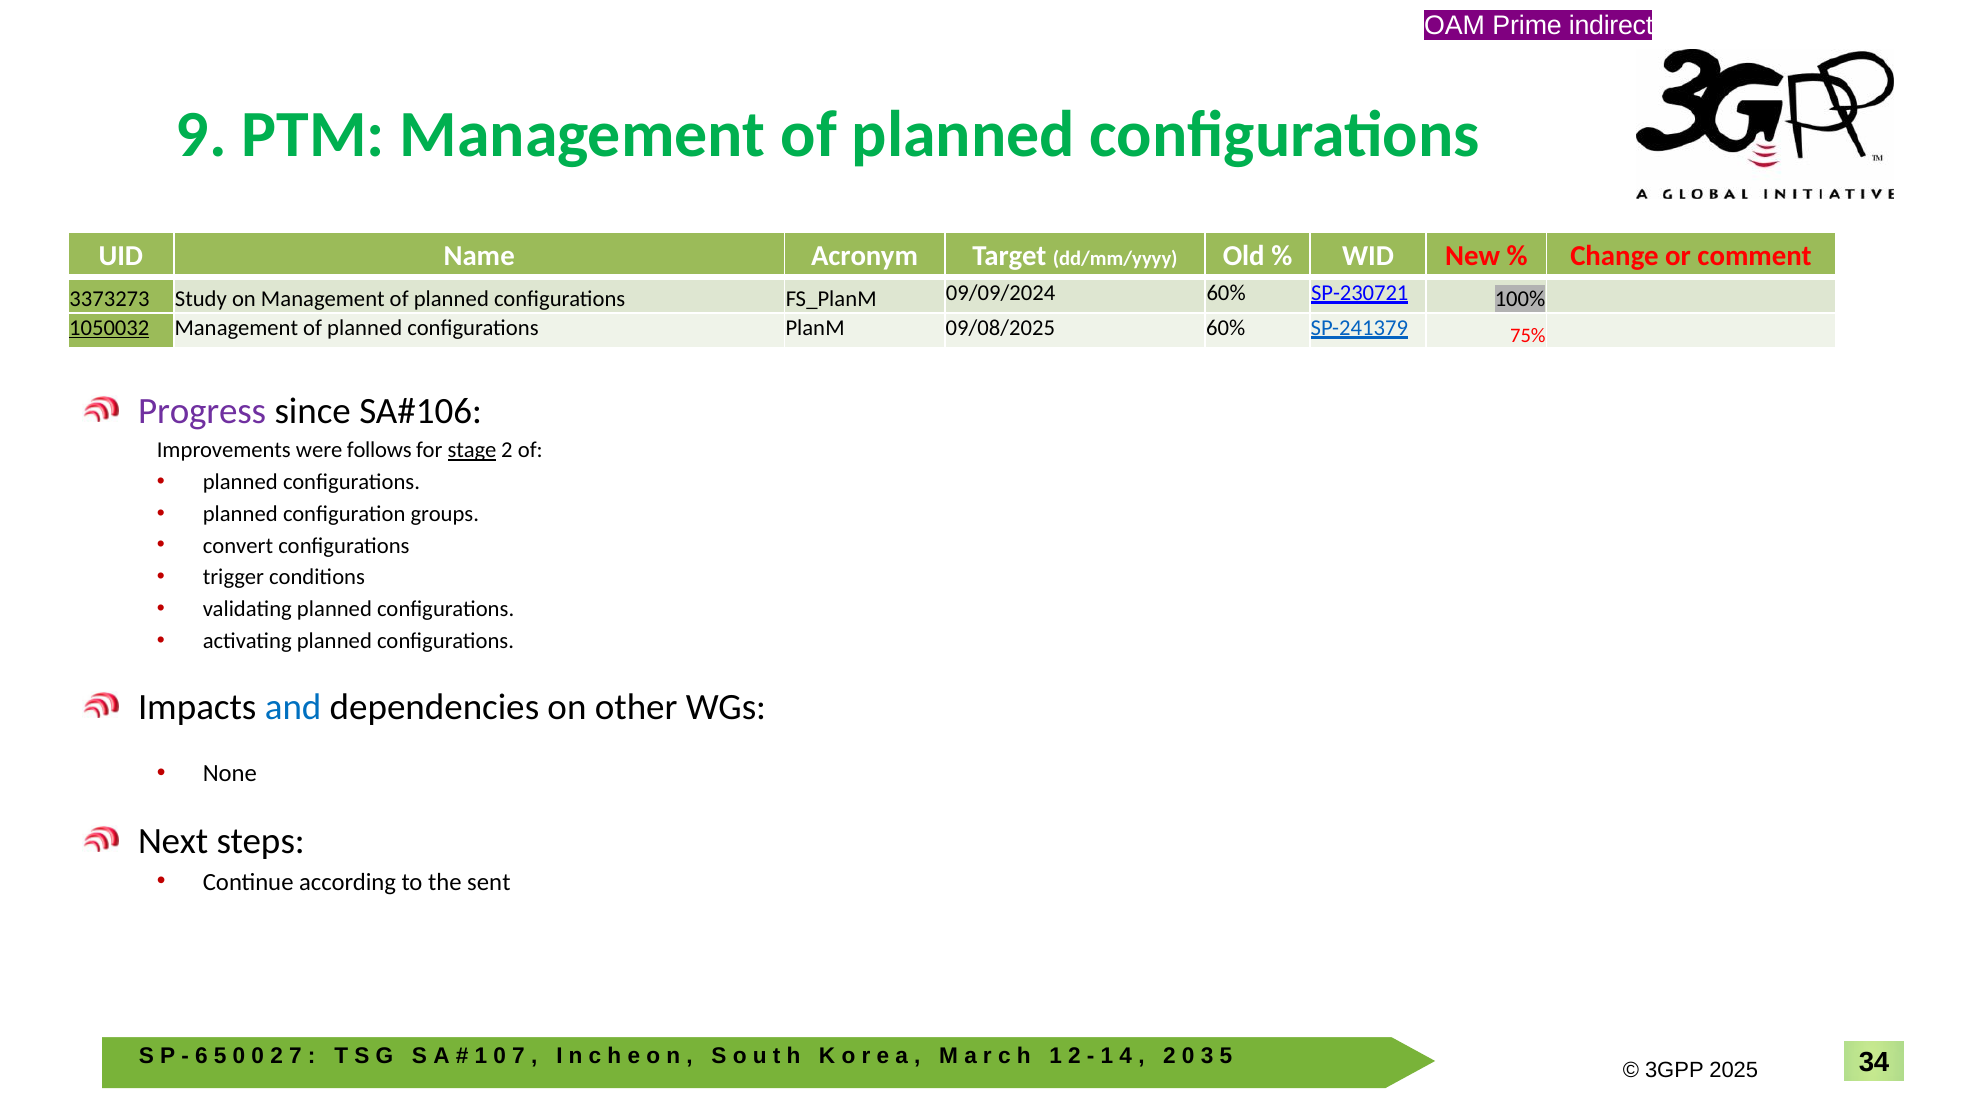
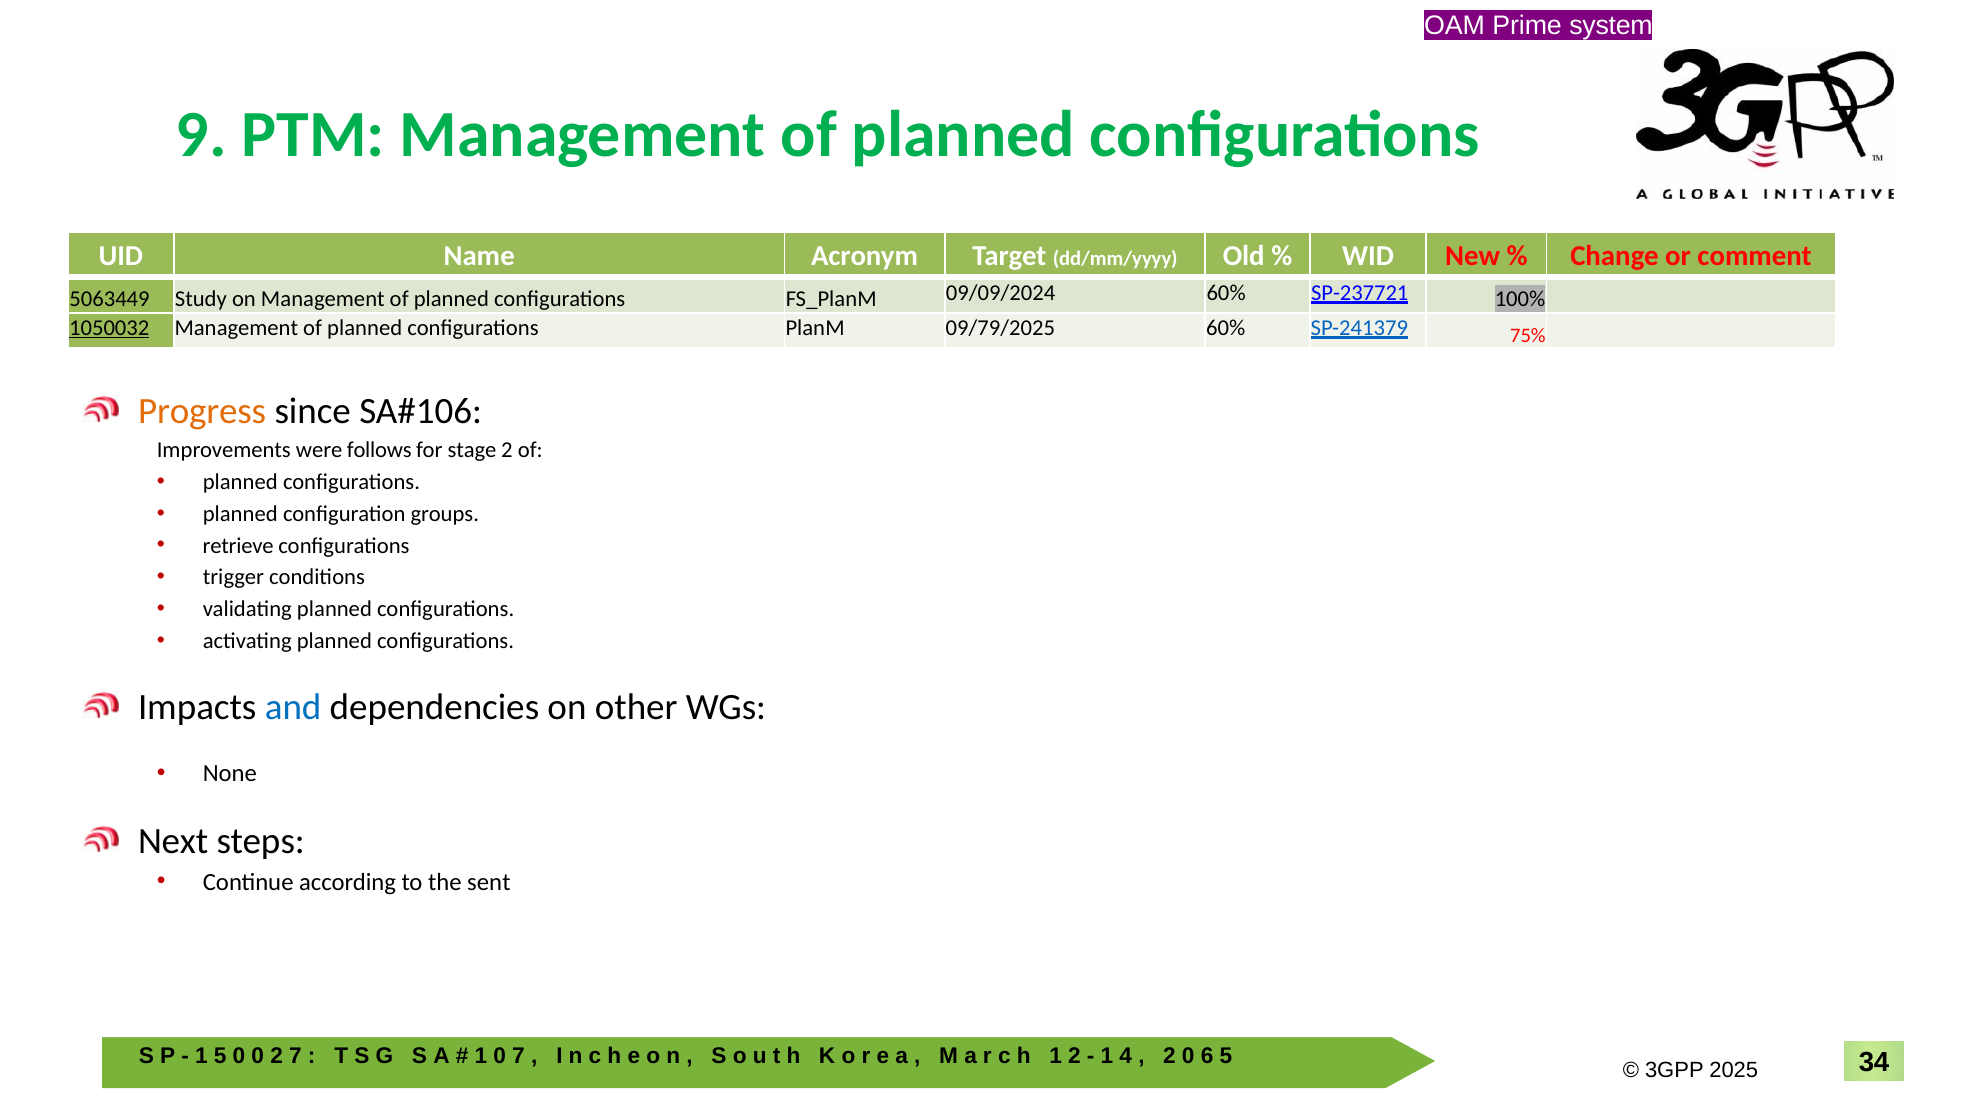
indirect: indirect -> system
3373273: 3373273 -> 5063449
SP-230721: SP-230721 -> SP-237721
09/08/2025: 09/08/2025 -> 09/79/2025
Progress colour: purple -> orange
stage underline: present -> none
convert: convert -> retrieve
6 at (201, 1056): 6 -> 1
3: 3 -> 6
